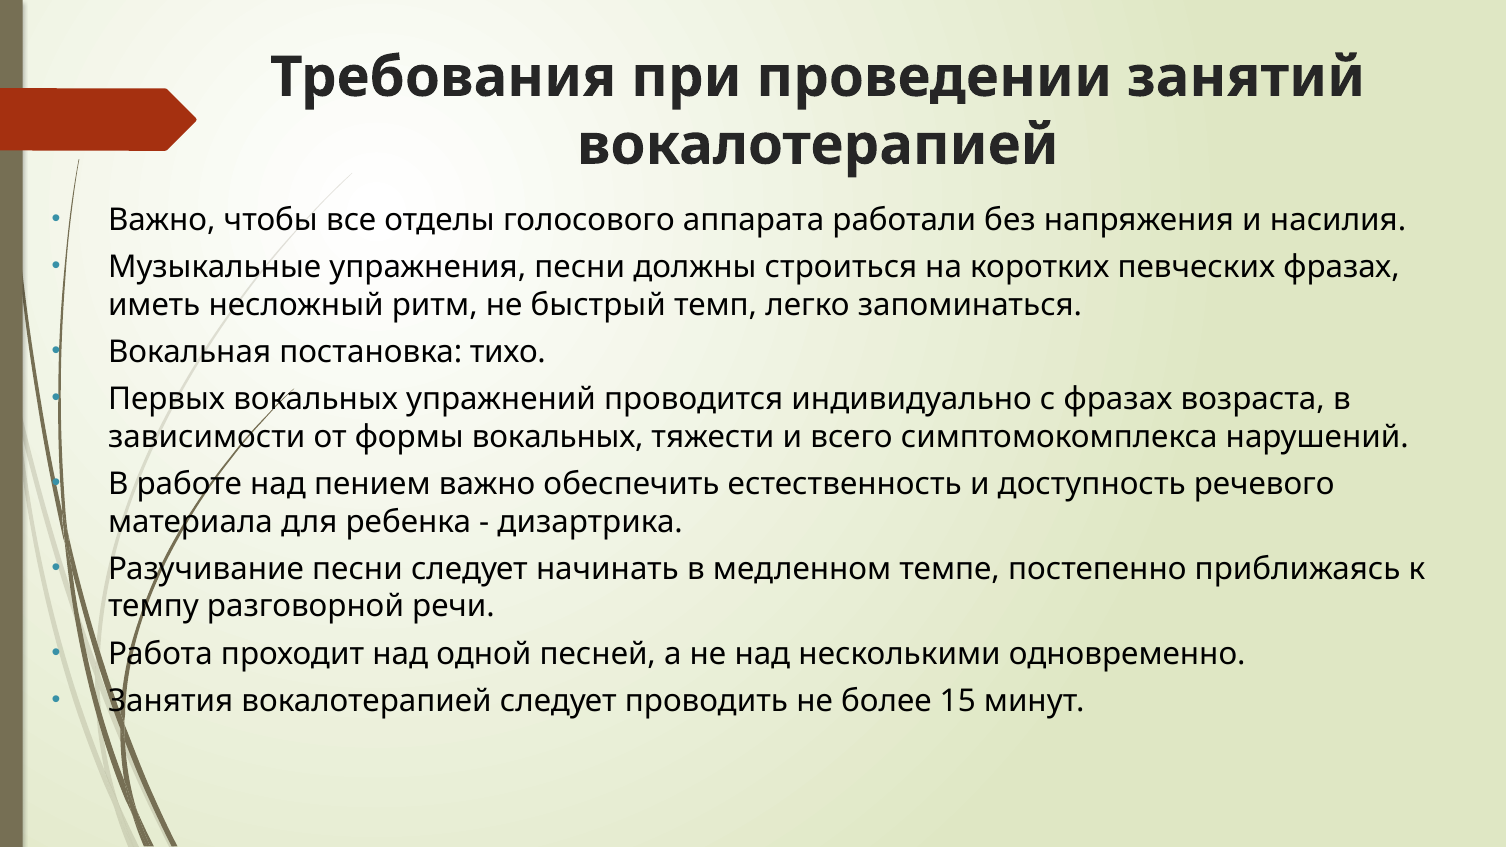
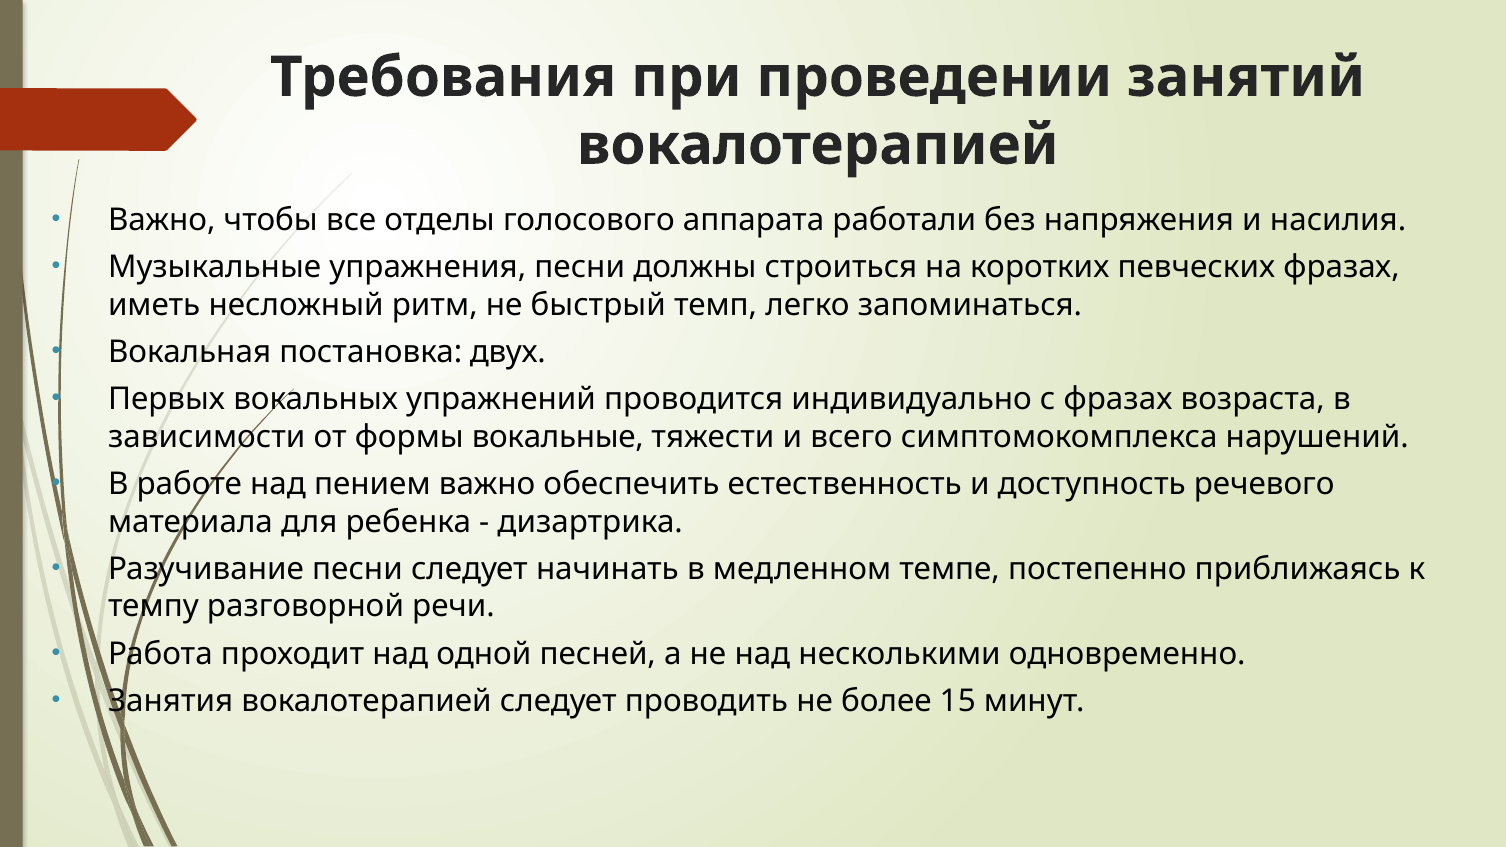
тихо: тихо -> двух
формы вокальных: вокальных -> вокальные
